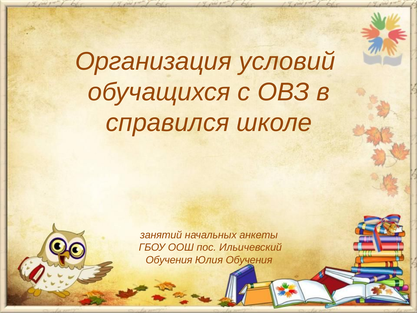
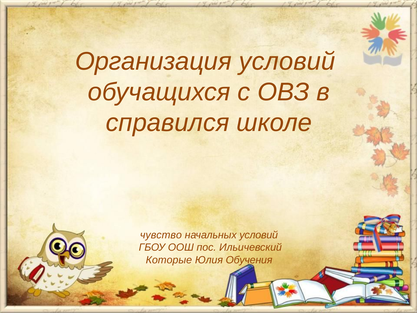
занятий: занятий -> чувство
начальных анкеты: анкеты -> условий
Обучения at (169, 260): Обучения -> Которые
